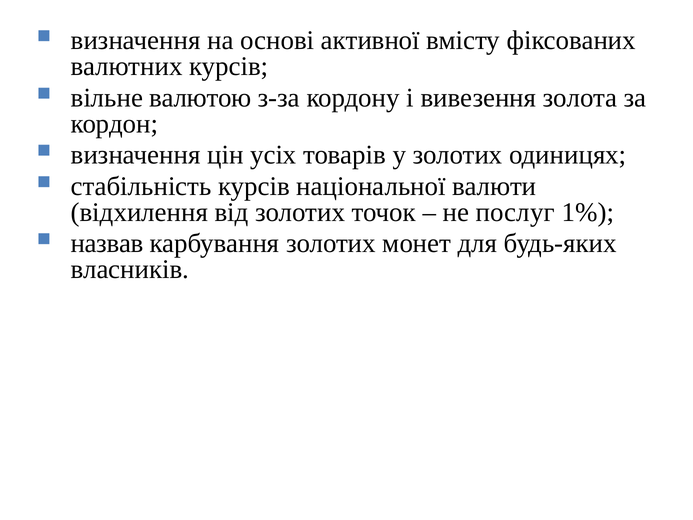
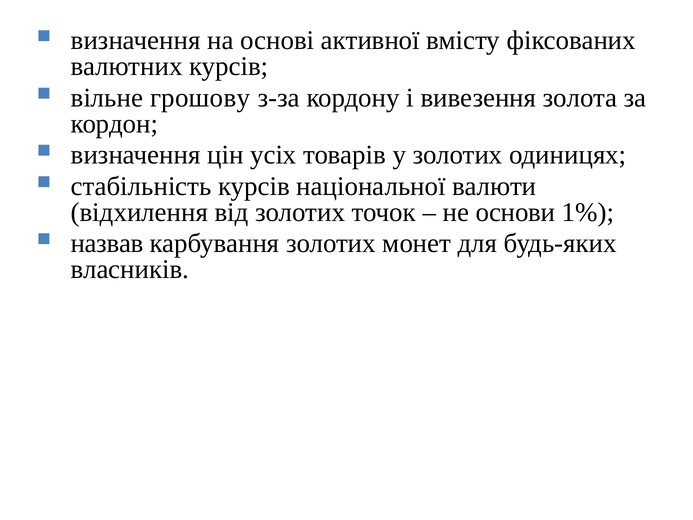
валютою: валютою -> грошову
послуг: послуг -> основи
